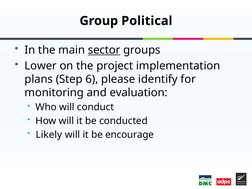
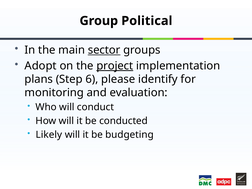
Lower: Lower -> Adopt
project underline: none -> present
encourage: encourage -> budgeting
